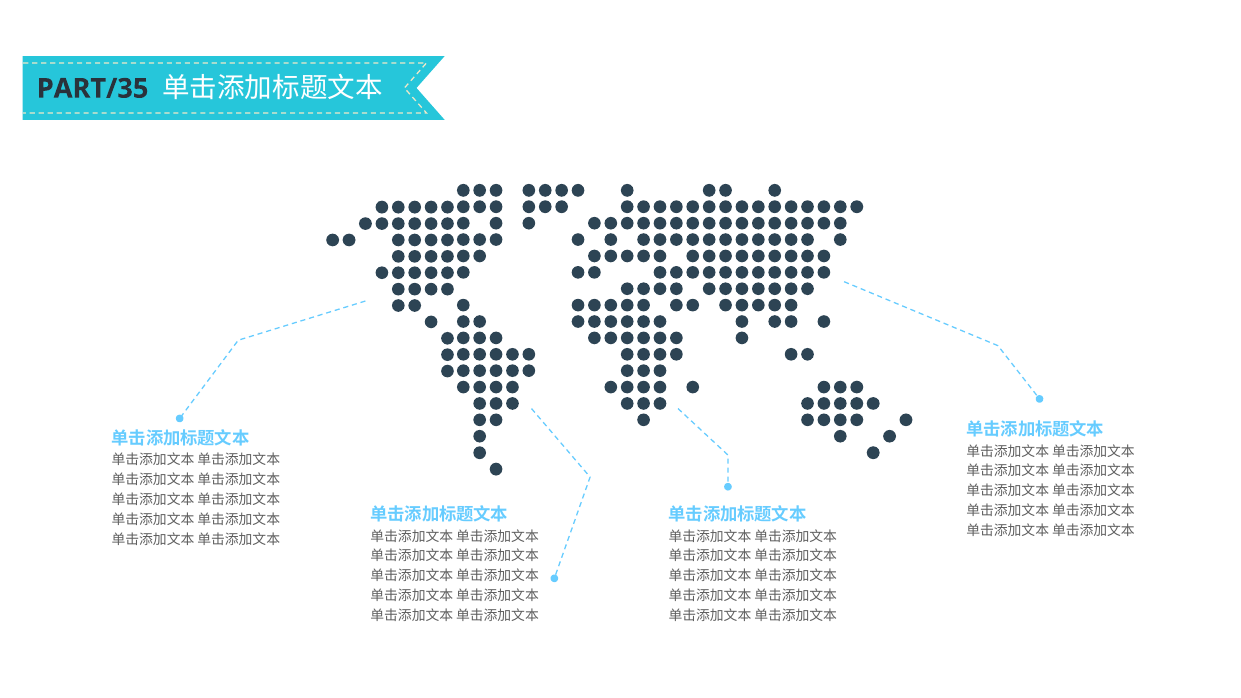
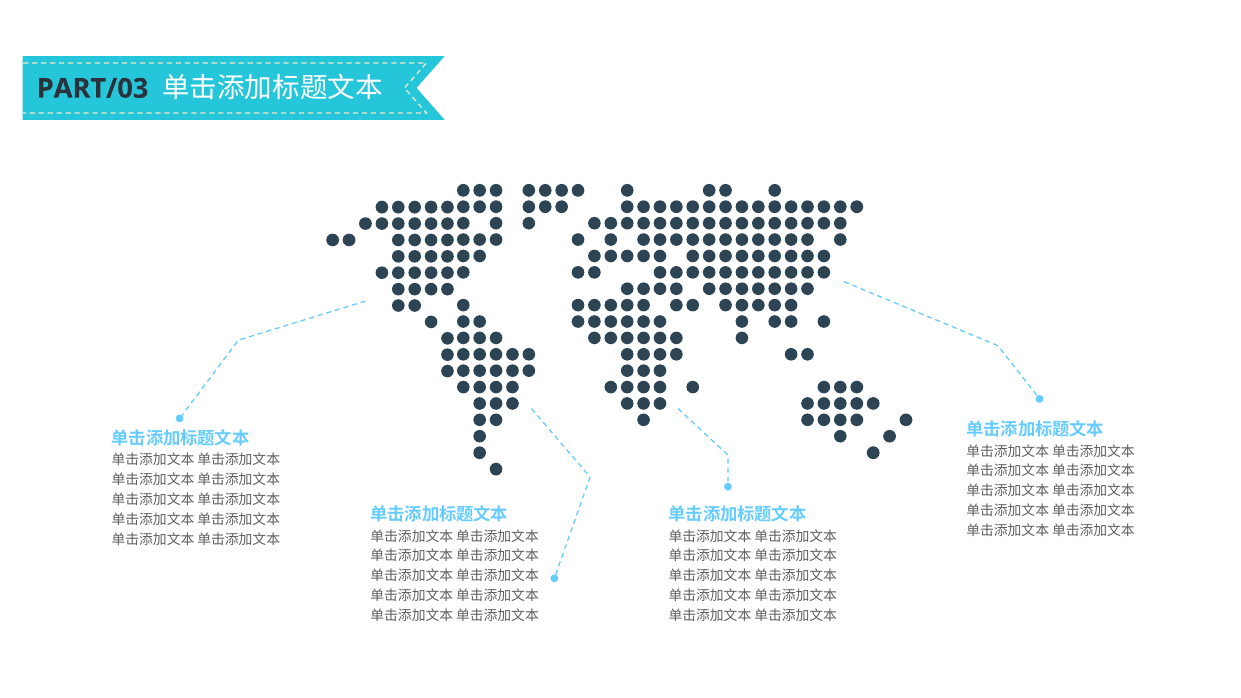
PART/35: PART/35 -> PART/03
